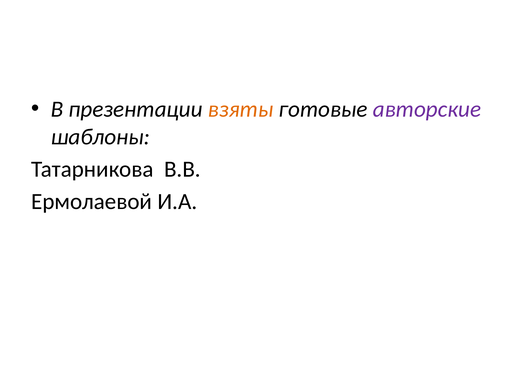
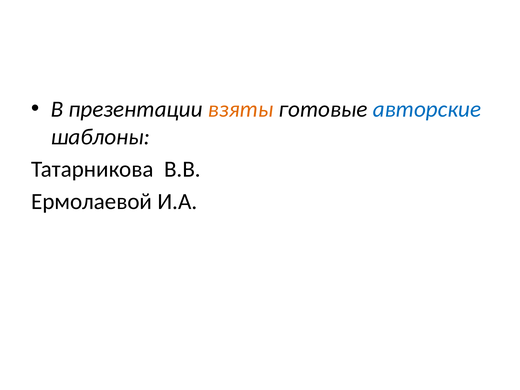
авторские colour: purple -> blue
